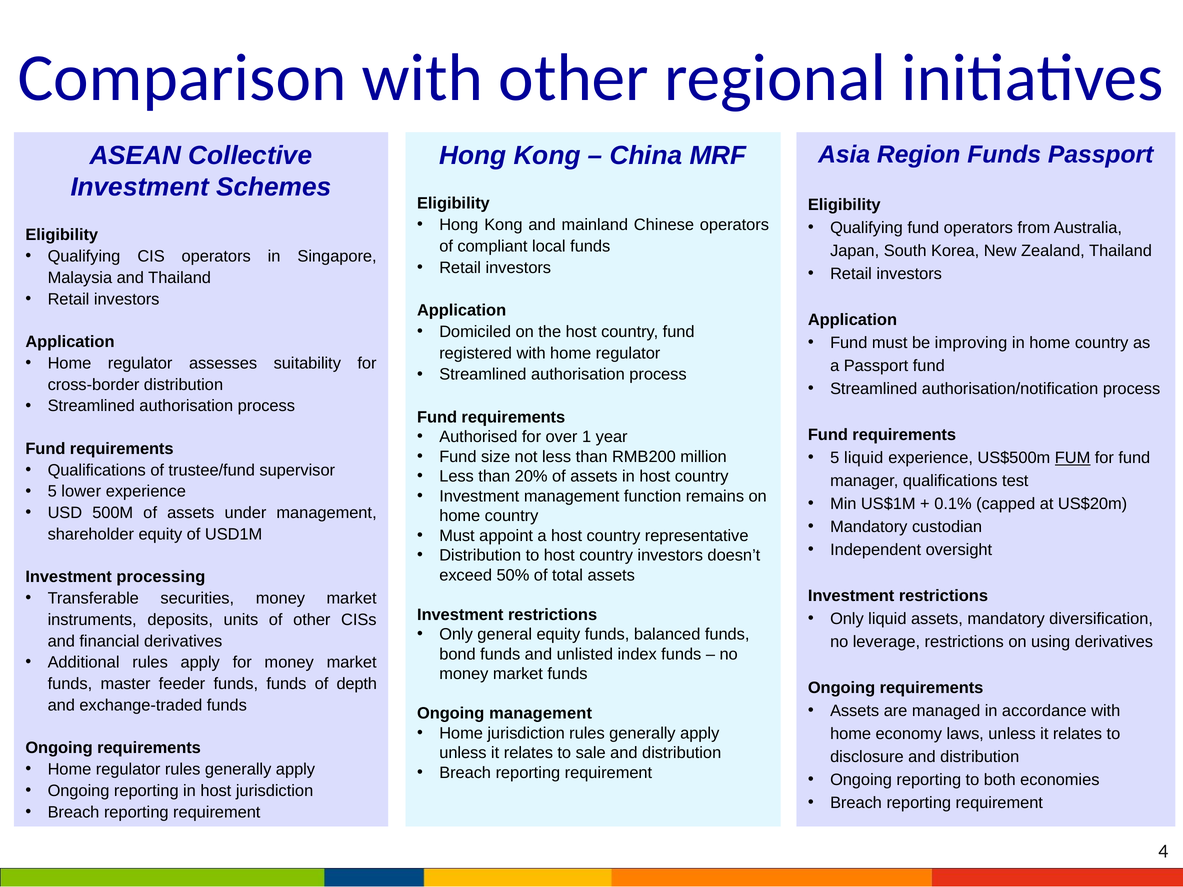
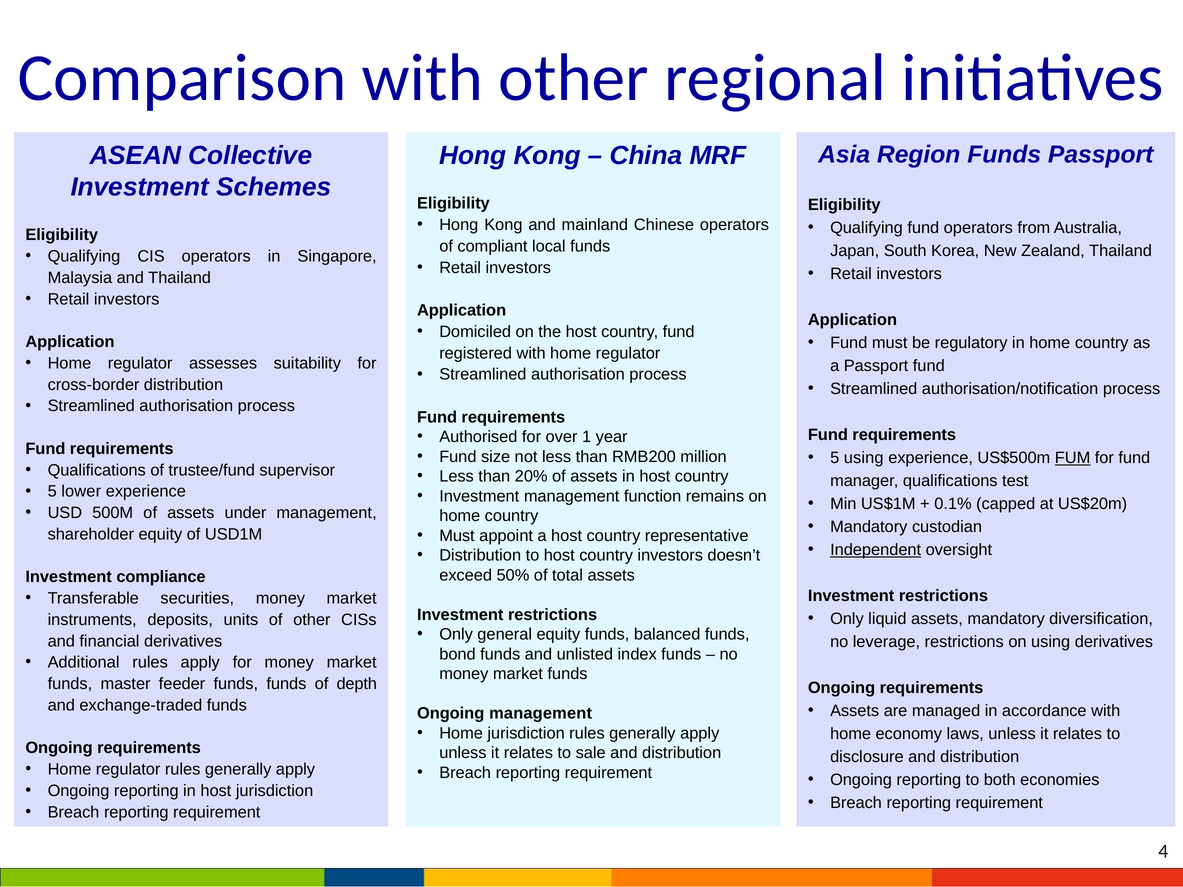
improving: improving -> regulatory
5 liquid: liquid -> using
Independent underline: none -> present
processing: processing -> compliance
